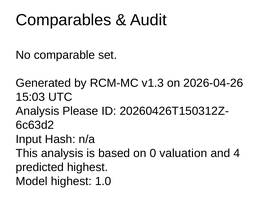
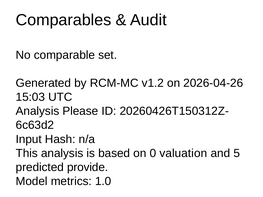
v1.3: v1.3 -> v1.2
4: 4 -> 5
predicted highest: highest -> provide
Model highest: highest -> metrics
